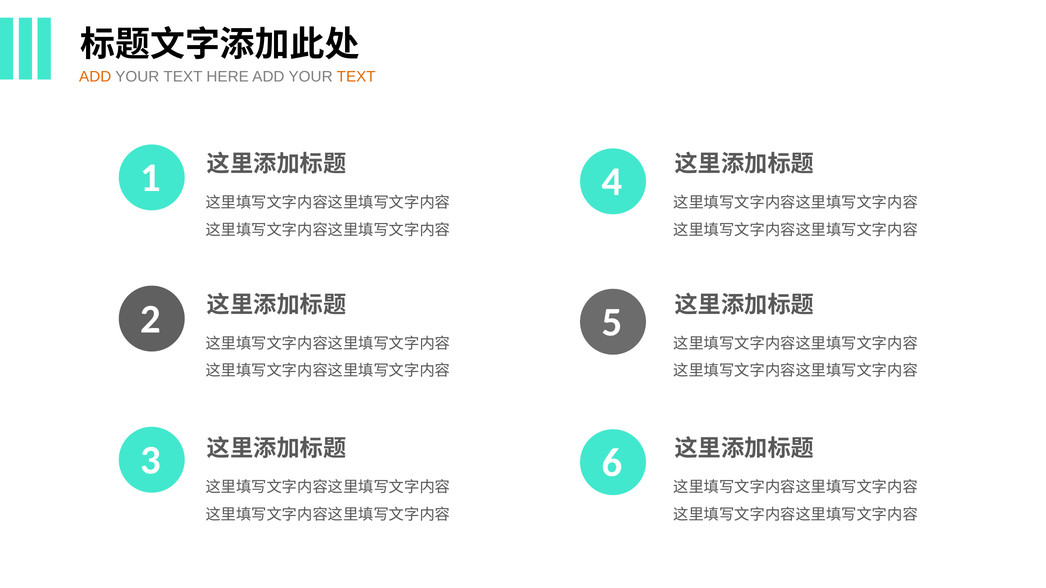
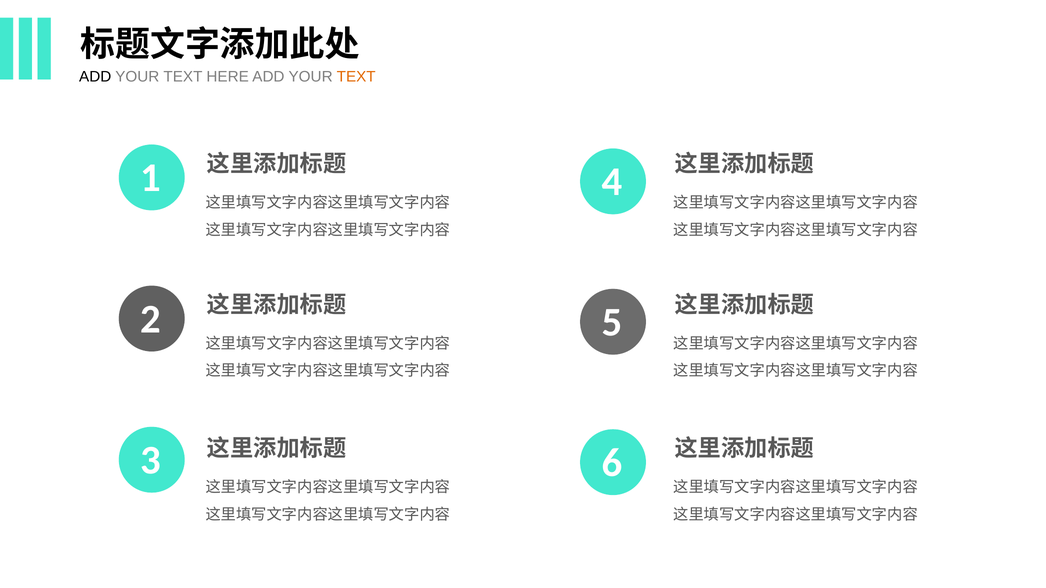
ADD at (95, 77) colour: orange -> black
